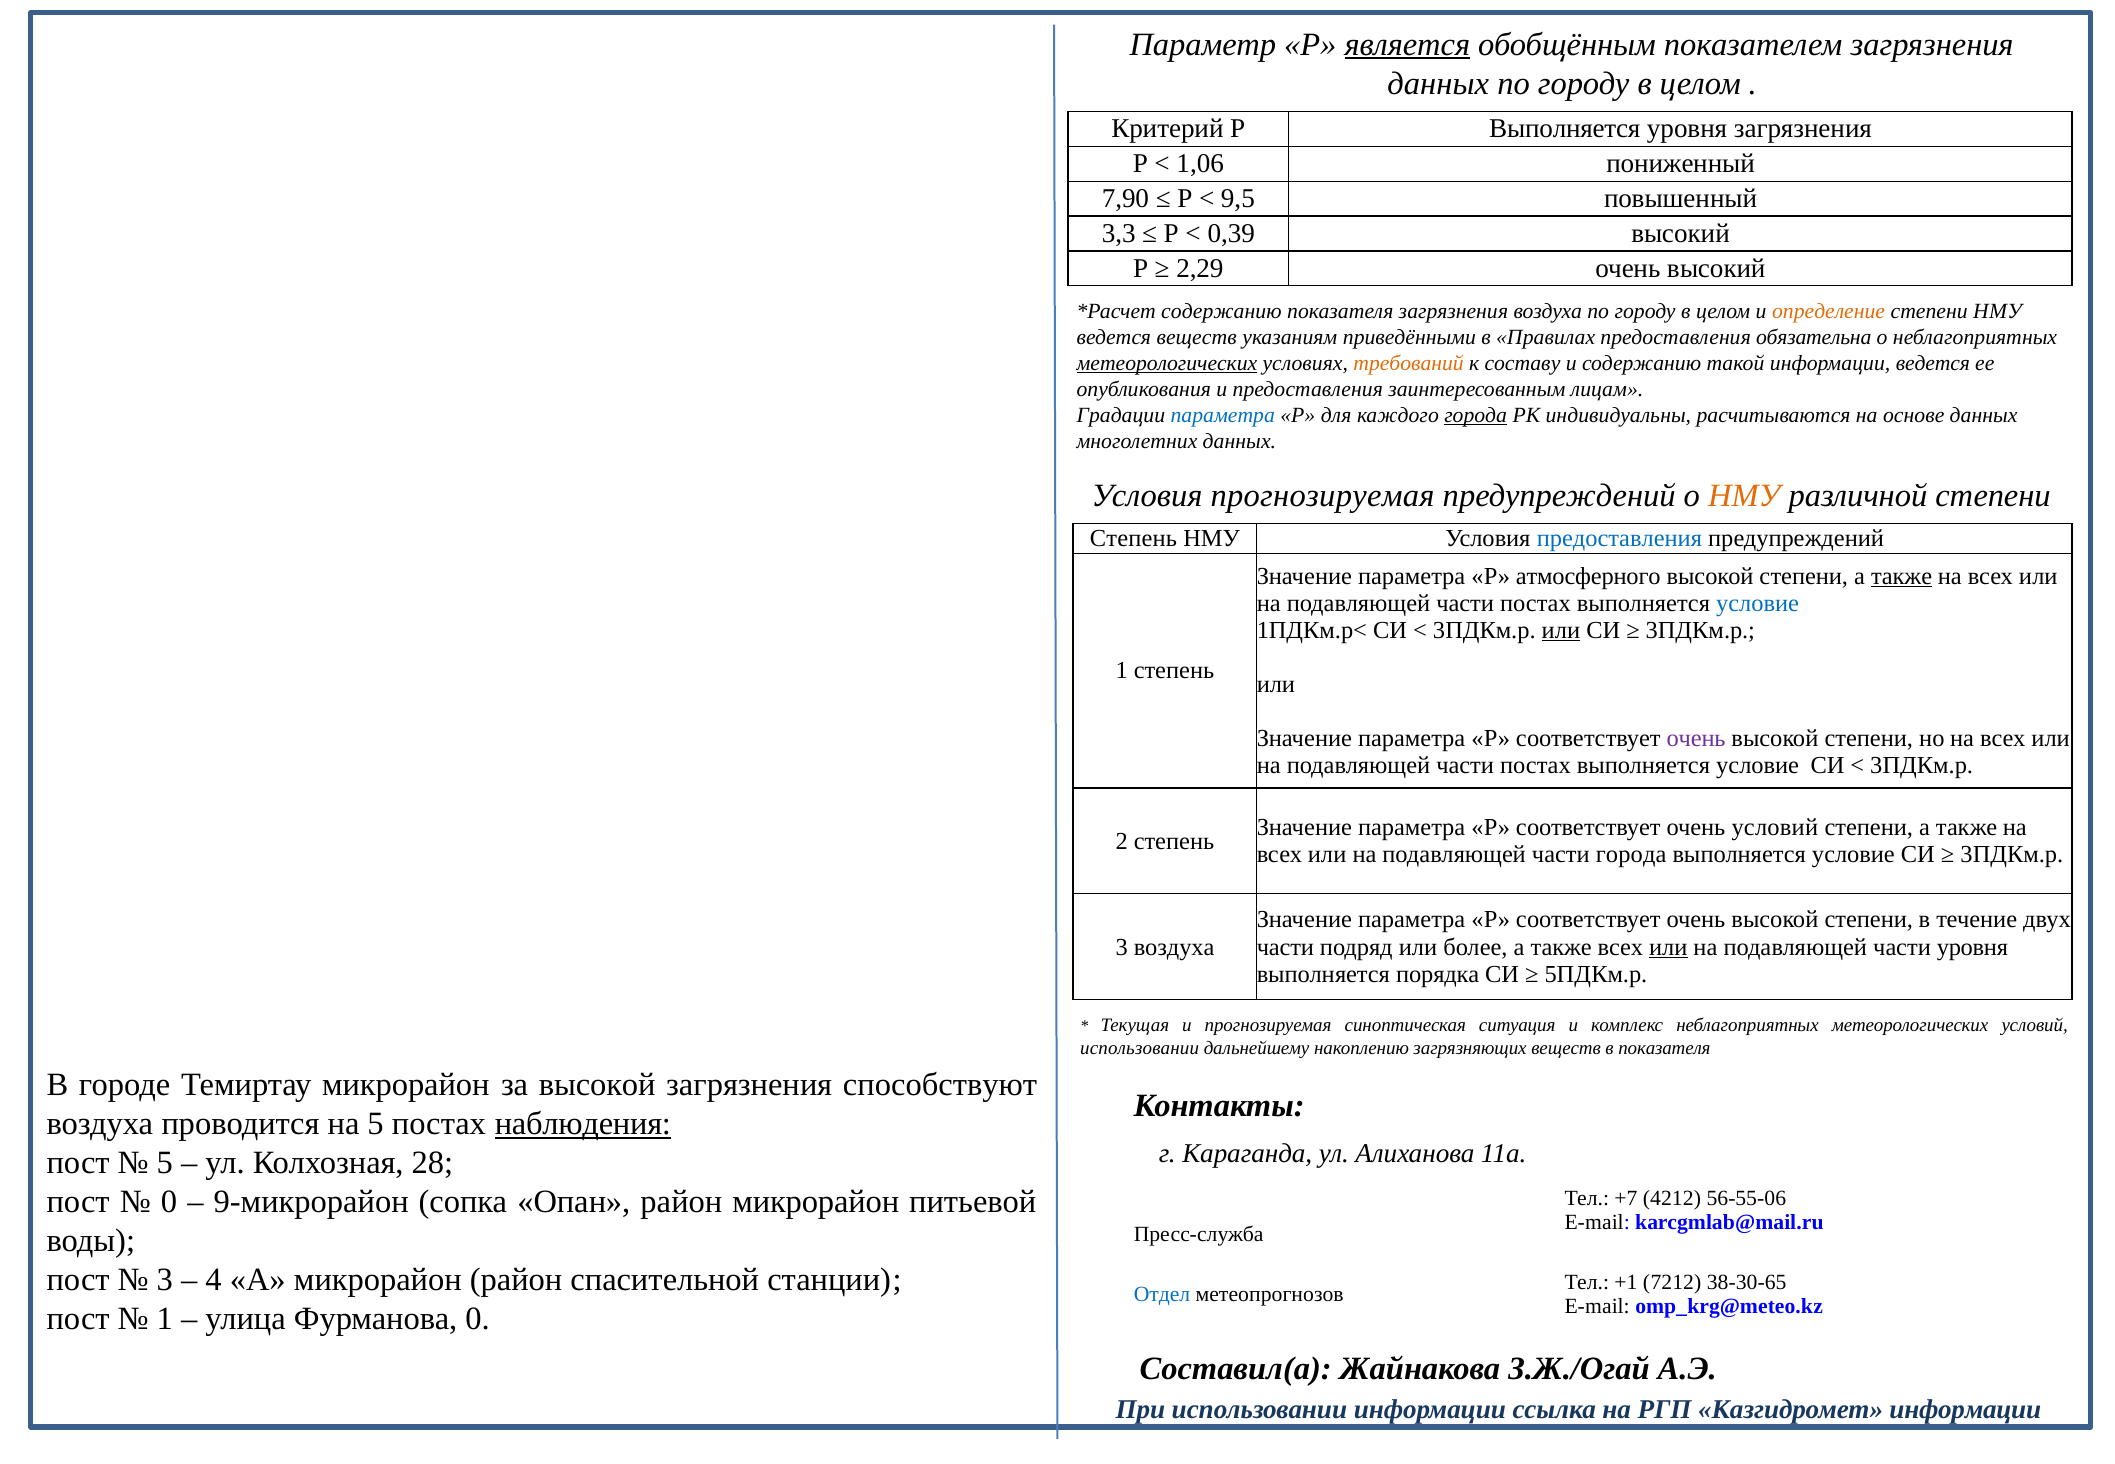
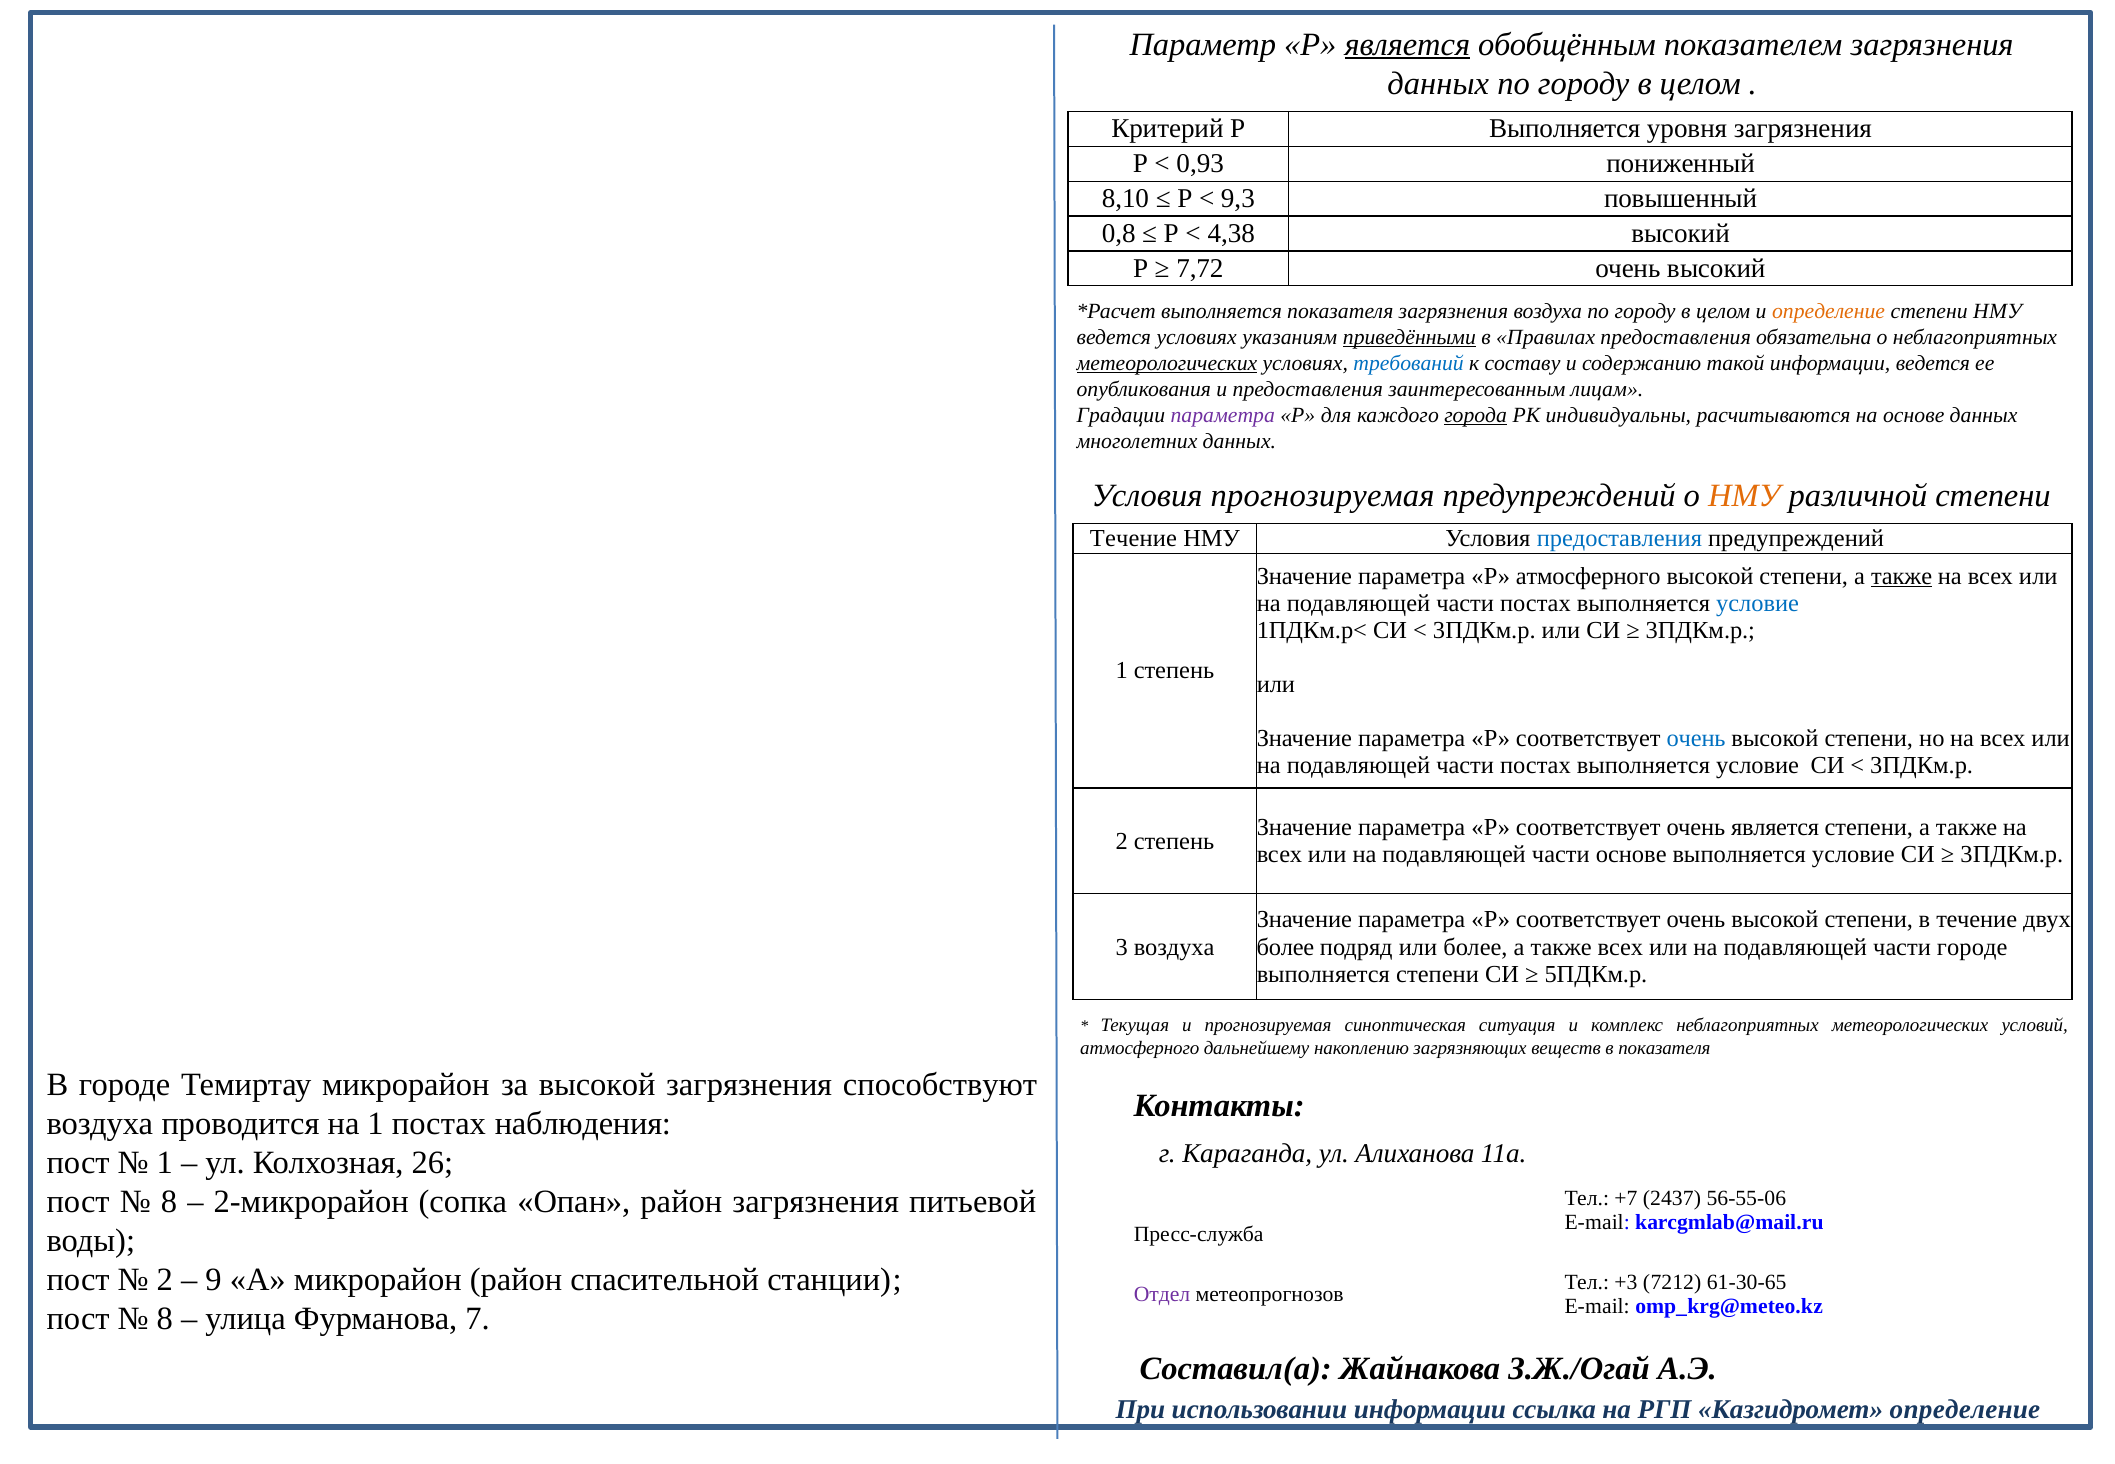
1,06: 1,06 -> 0,93
7,90: 7,90 -> 8,10
9,5: 9,5 -> 9,3
3,3: 3,3 -> 0,8
0,39: 0,39 -> 4,38
2,29: 2,29 -> 7,72
содержанию at (1221, 311): содержанию -> выполняется
ведется веществ: веществ -> условиях
приведёнными underline: none -> present
требований colour: orange -> blue
параметра at (1223, 415) colour: blue -> purple
Степень at (1133, 539): Степень -> Течение
или at (1561, 630) underline: present -> none
очень at (1696, 739) colour: purple -> blue
очень условий: условий -> является
части города: города -> основе
части at (1285, 947): части -> более
или at (1668, 947) underline: present -> none
части уровня: уровня -> городе
выполняется порядка: порядка -> степени
использовании at (1140, 1048): использовании -> атмосферного
на 5: 5 -> 1
наблюдения underline: present -> none
5 at (165, 1163): 5 -> 1
28: 28 -> 26
0 at (169, 1202): 0 -> 8
9-микрорайон: 9-микрорайон -> 2-микрорайон
район микрорайон: микрорайон -> загрязнения
4212: 4212 -> 2437
3 at (165, 1280): 3 -> 2
4: 4 -> 9
+1: +1 -> +3
38-30-65: 38-30-65 -> 61-30-65
Отдел colour: blue -> purple
1 at (165, 1319): 1 -> 8
Фурманова 0: 0 -> 7
Казгидромет информации: информации -> определение
